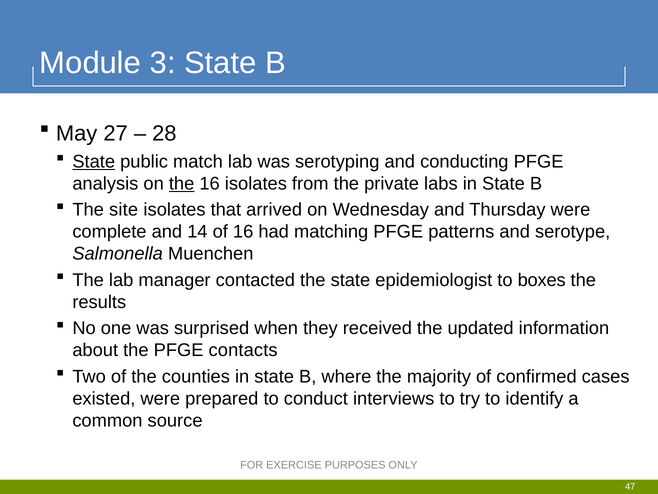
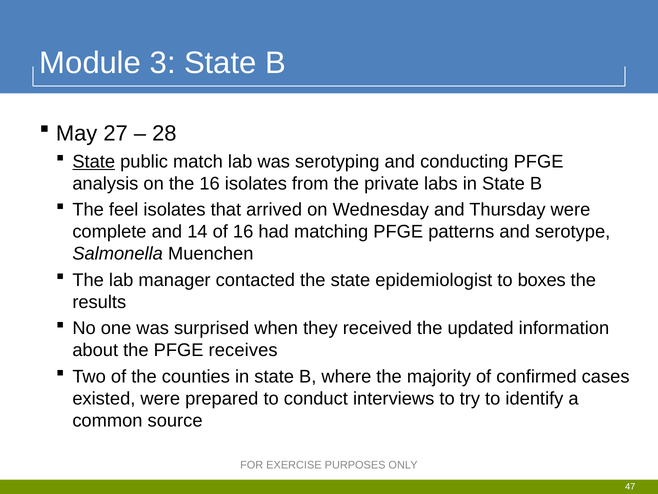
the at (182, 183) underline: present -> none
site: site -> feel
contacts: contacts -> receives
